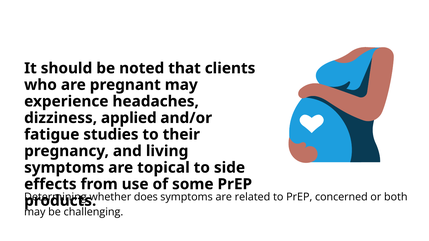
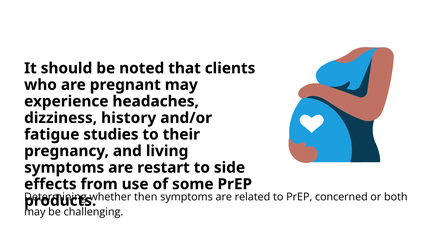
applied: applied -> history
topical: topical -> restart
does: does -> then
